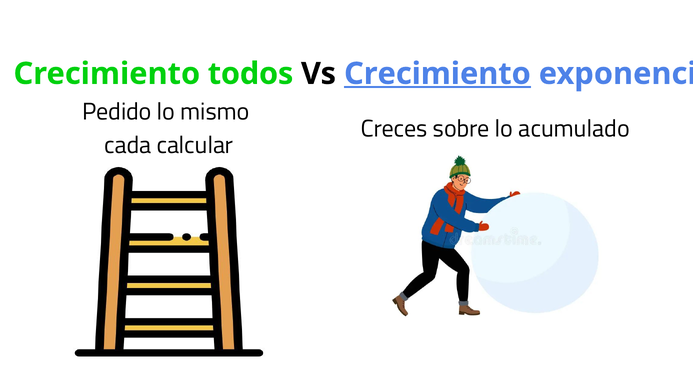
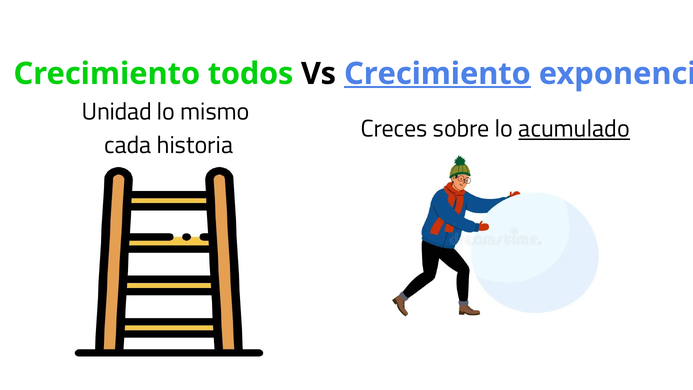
Pedido: Pedido -> Unidad
acumulado underline: none -> present
calcular: calcular -> historia
